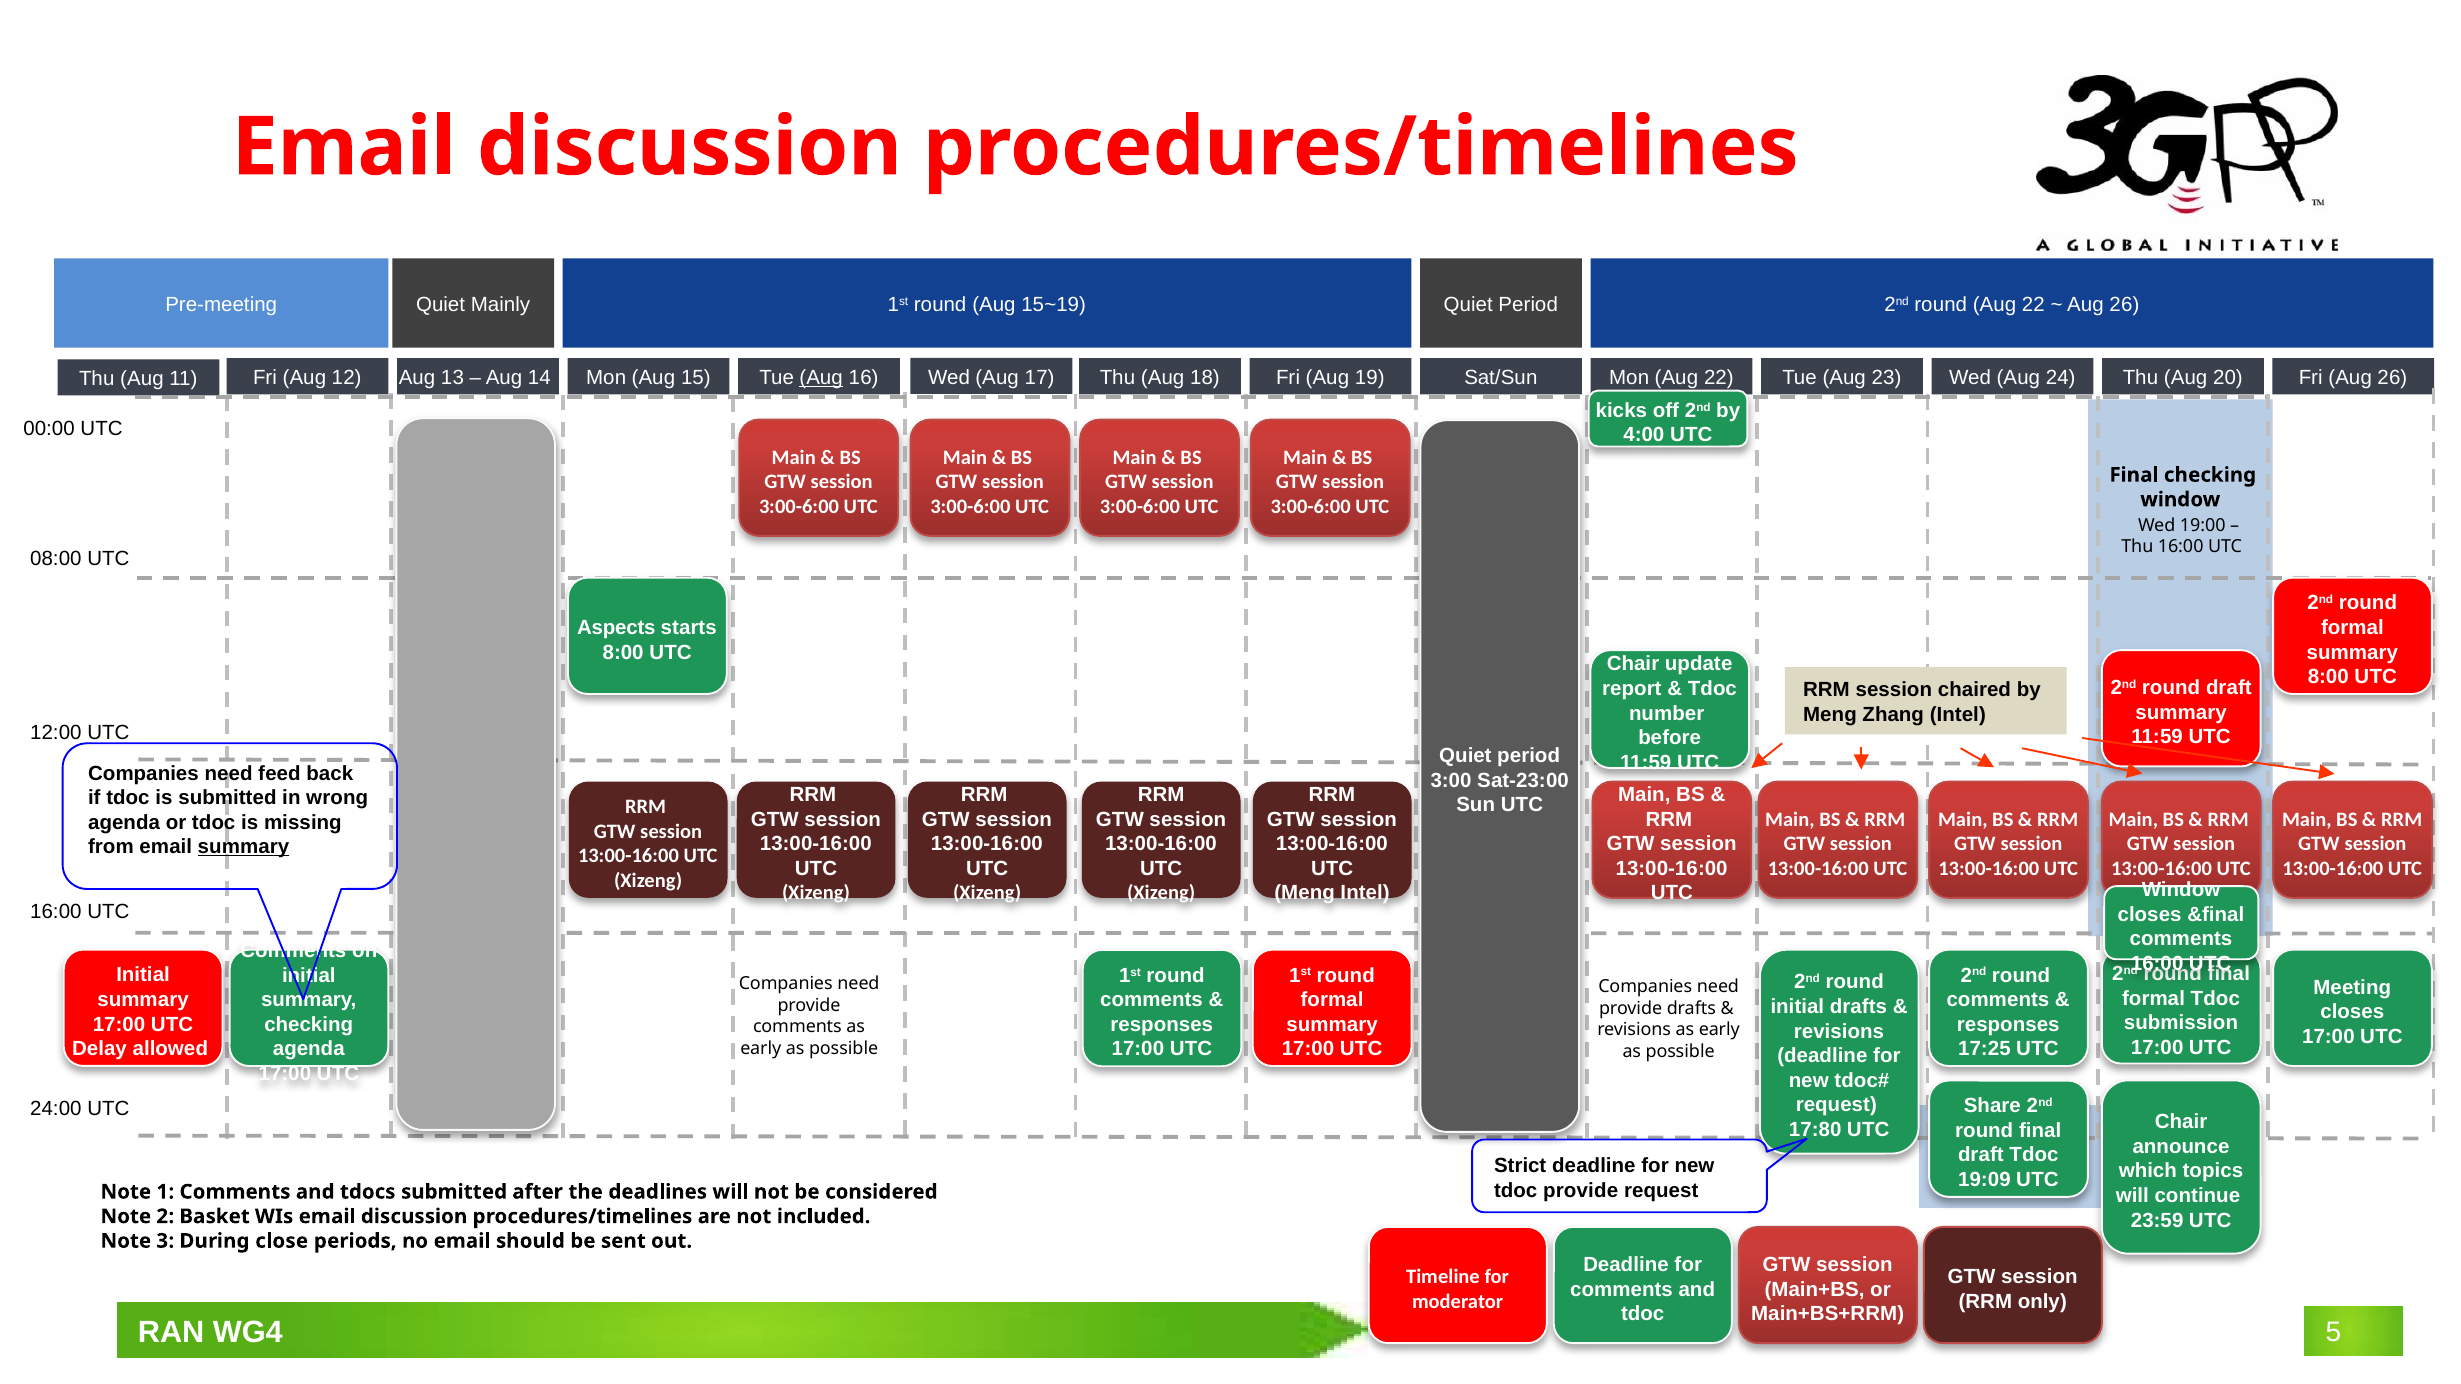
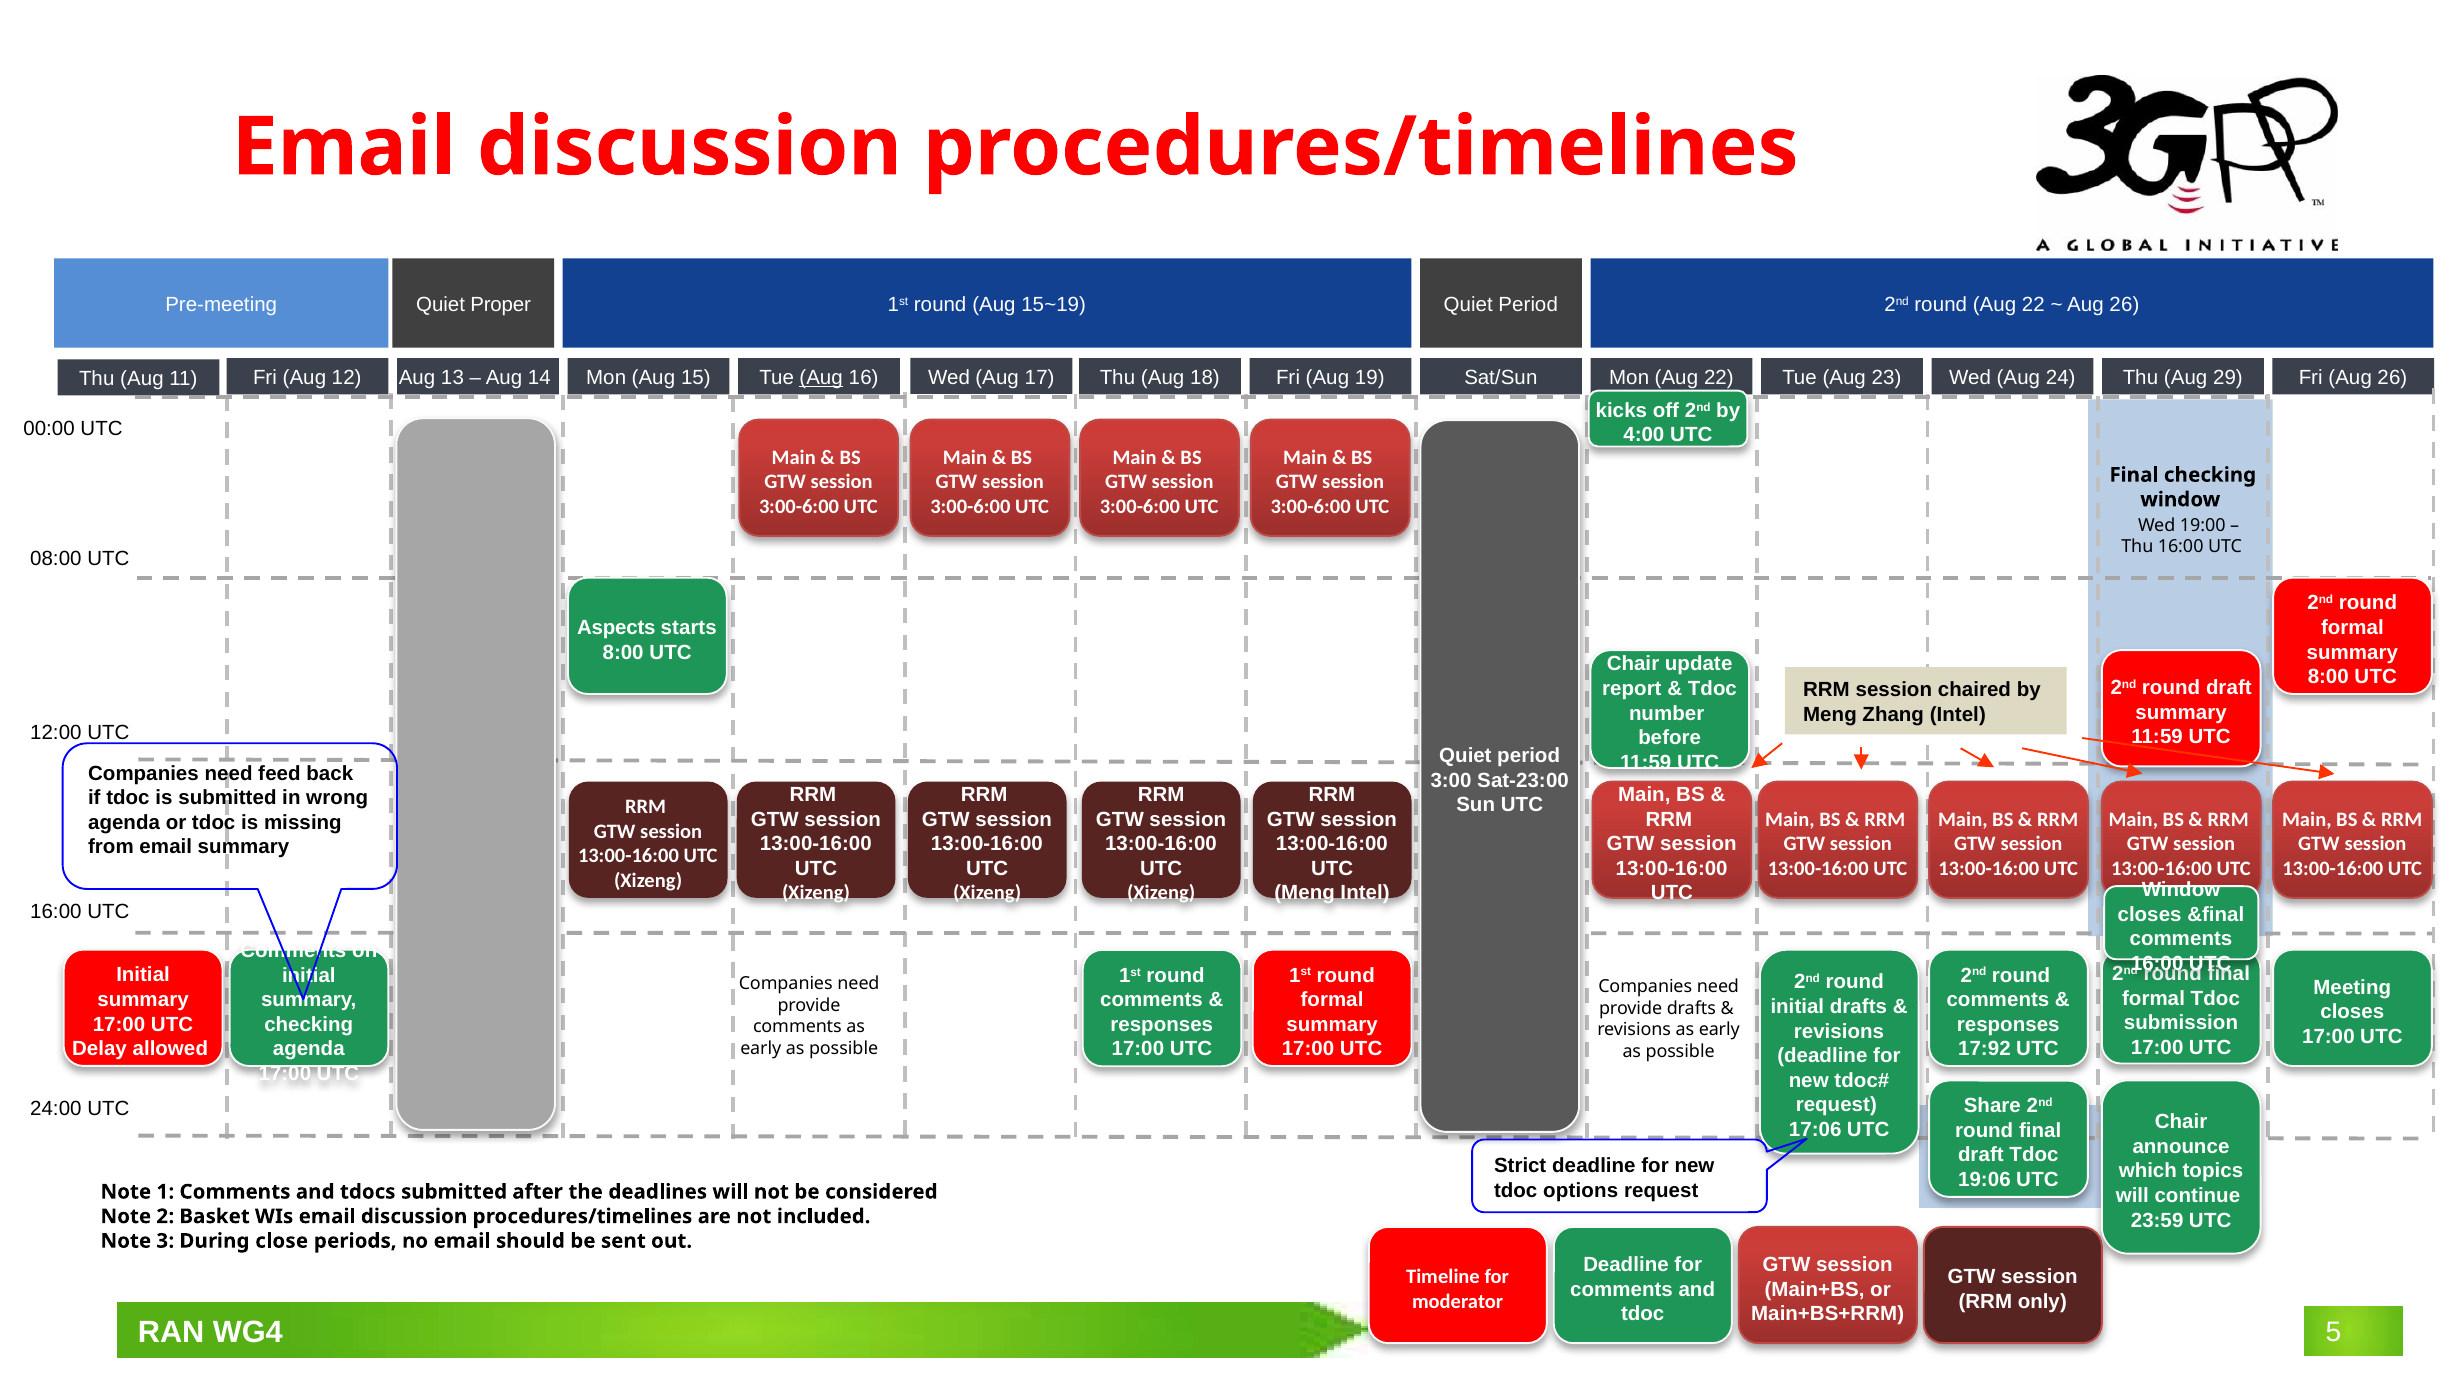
Mainly: Mainly -> Proper
20: 20 -> 29
summary at (243, 847) underline: present -> none
17:25: 17:25 -> 17:92
17:80: 17:80 -> 17:06
19:09: 19:09 -> 19:06
tdoc provide: provide -> options
